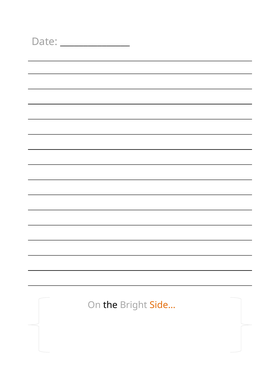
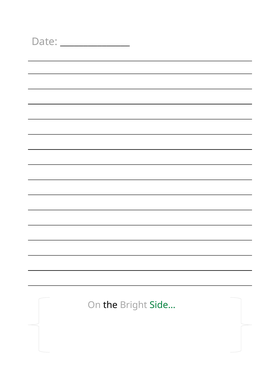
Side… colour: orange -> green
